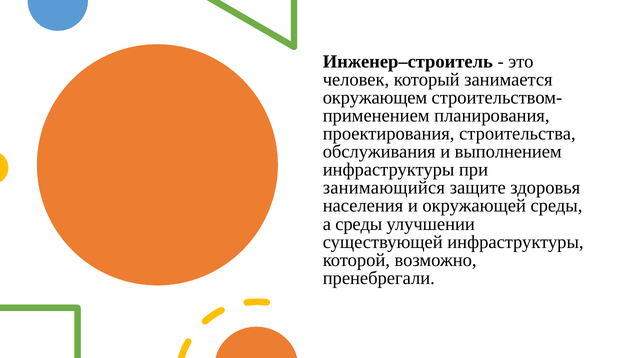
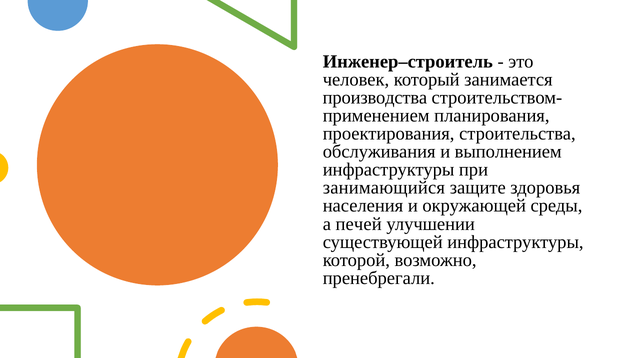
окружающем: окружающем -> производства
а среды: среды -> печей
